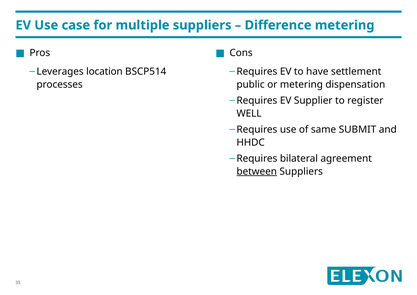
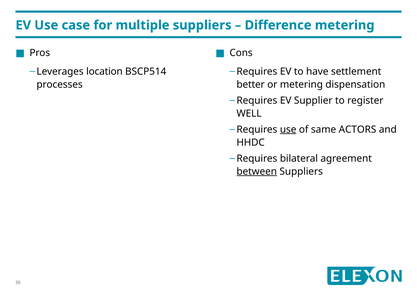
public: public -> better
use at (288, 129) underline: none -> present
SUBMIT: SUBMIT -> ACTORS
